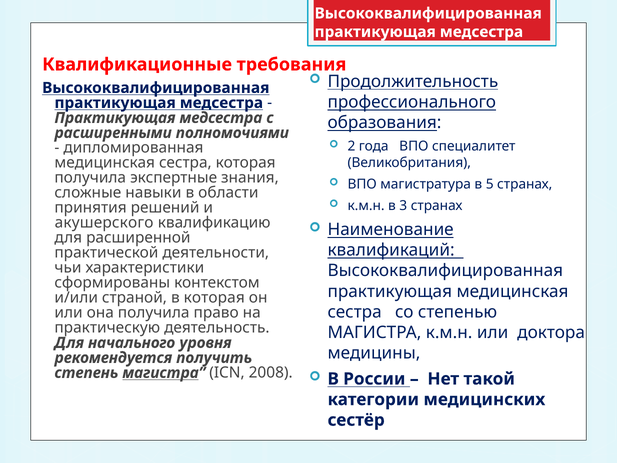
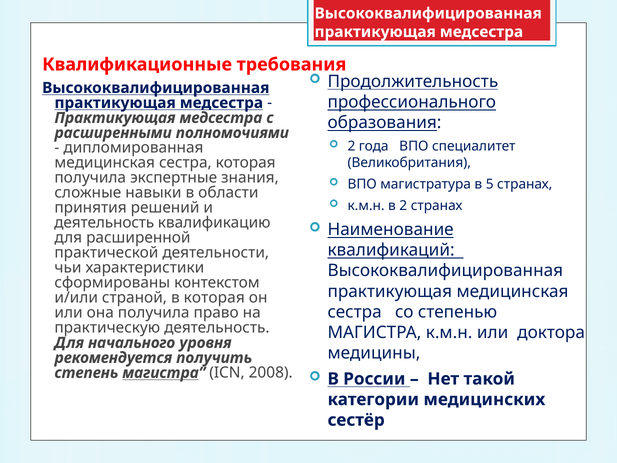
в 3: 3 -> 2
акушерского at (104, 223): акушерского -> деятельность
